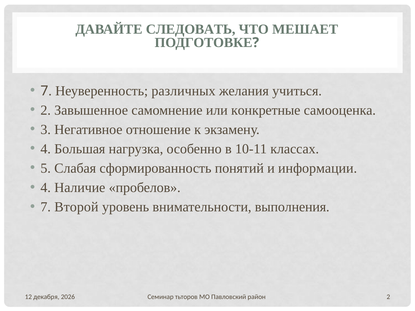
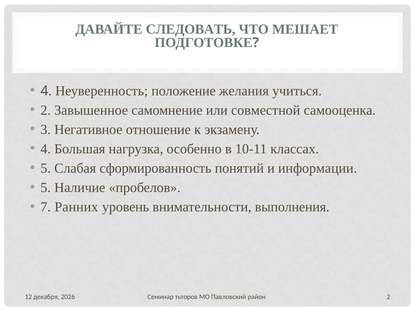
7 at (44, 91): 7 -> 4
различных: различных -> положение
конкретные: конкретные -> совместной
4 at (46, 188): 4 -> 5
Второй: Второй -> Ранних
